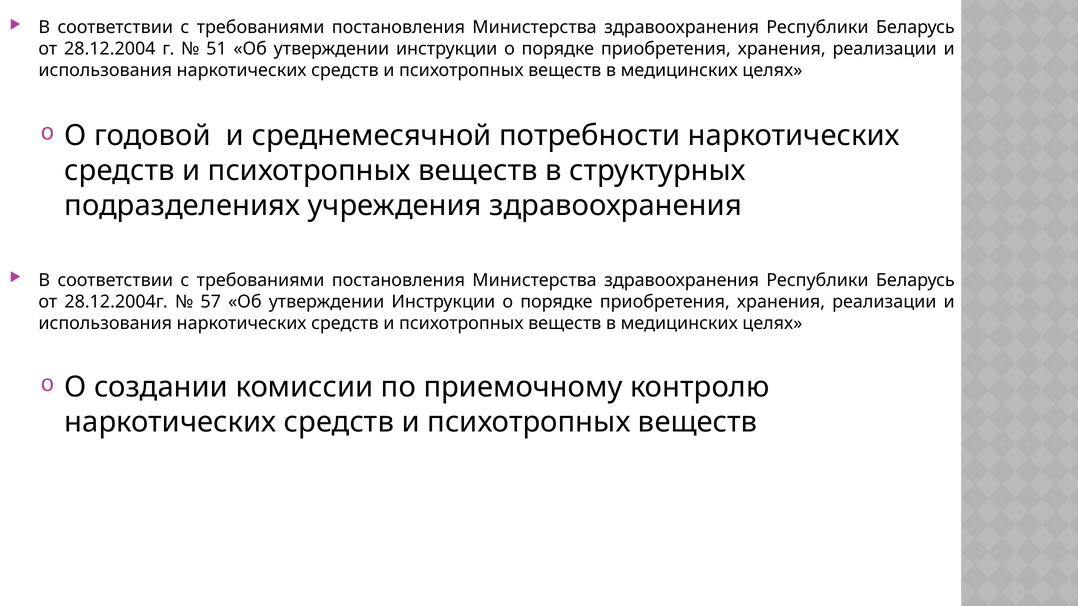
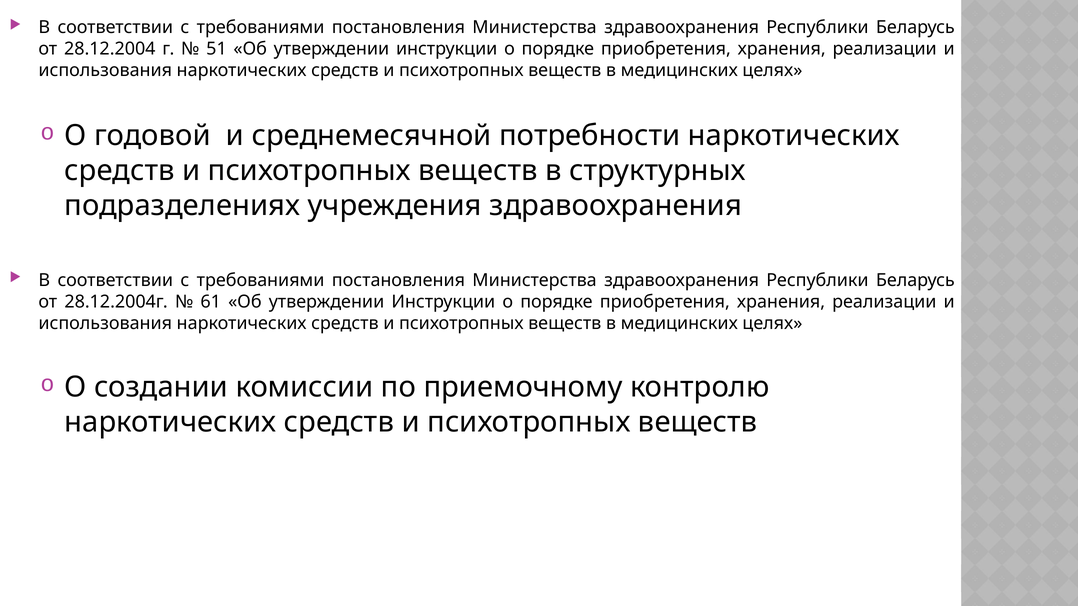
57: 57 -> 61
